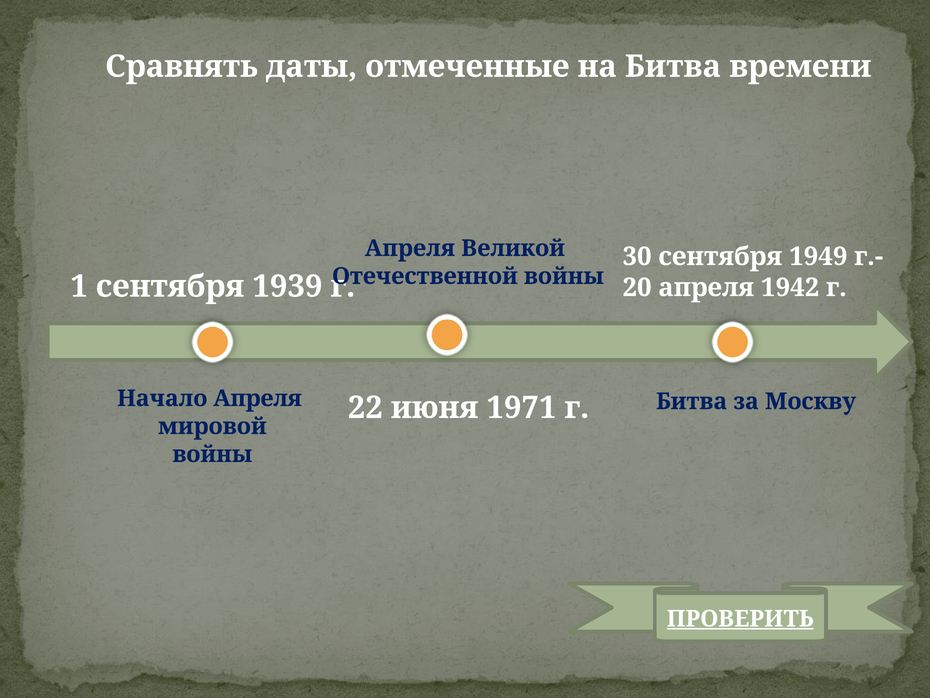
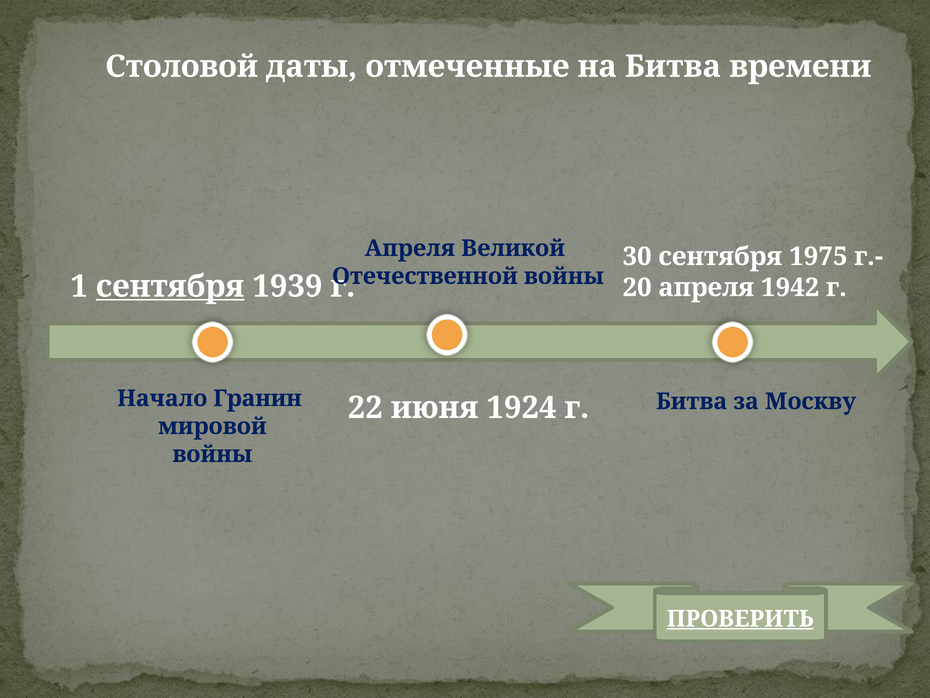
Сравнять: Сравнять -> Столовой
1949: 1949 -> 1975
сентября at (170, 286) underline: none -> present
Начало Апреля: Апреля -> Гранин
1971: 1971 -> 1924
